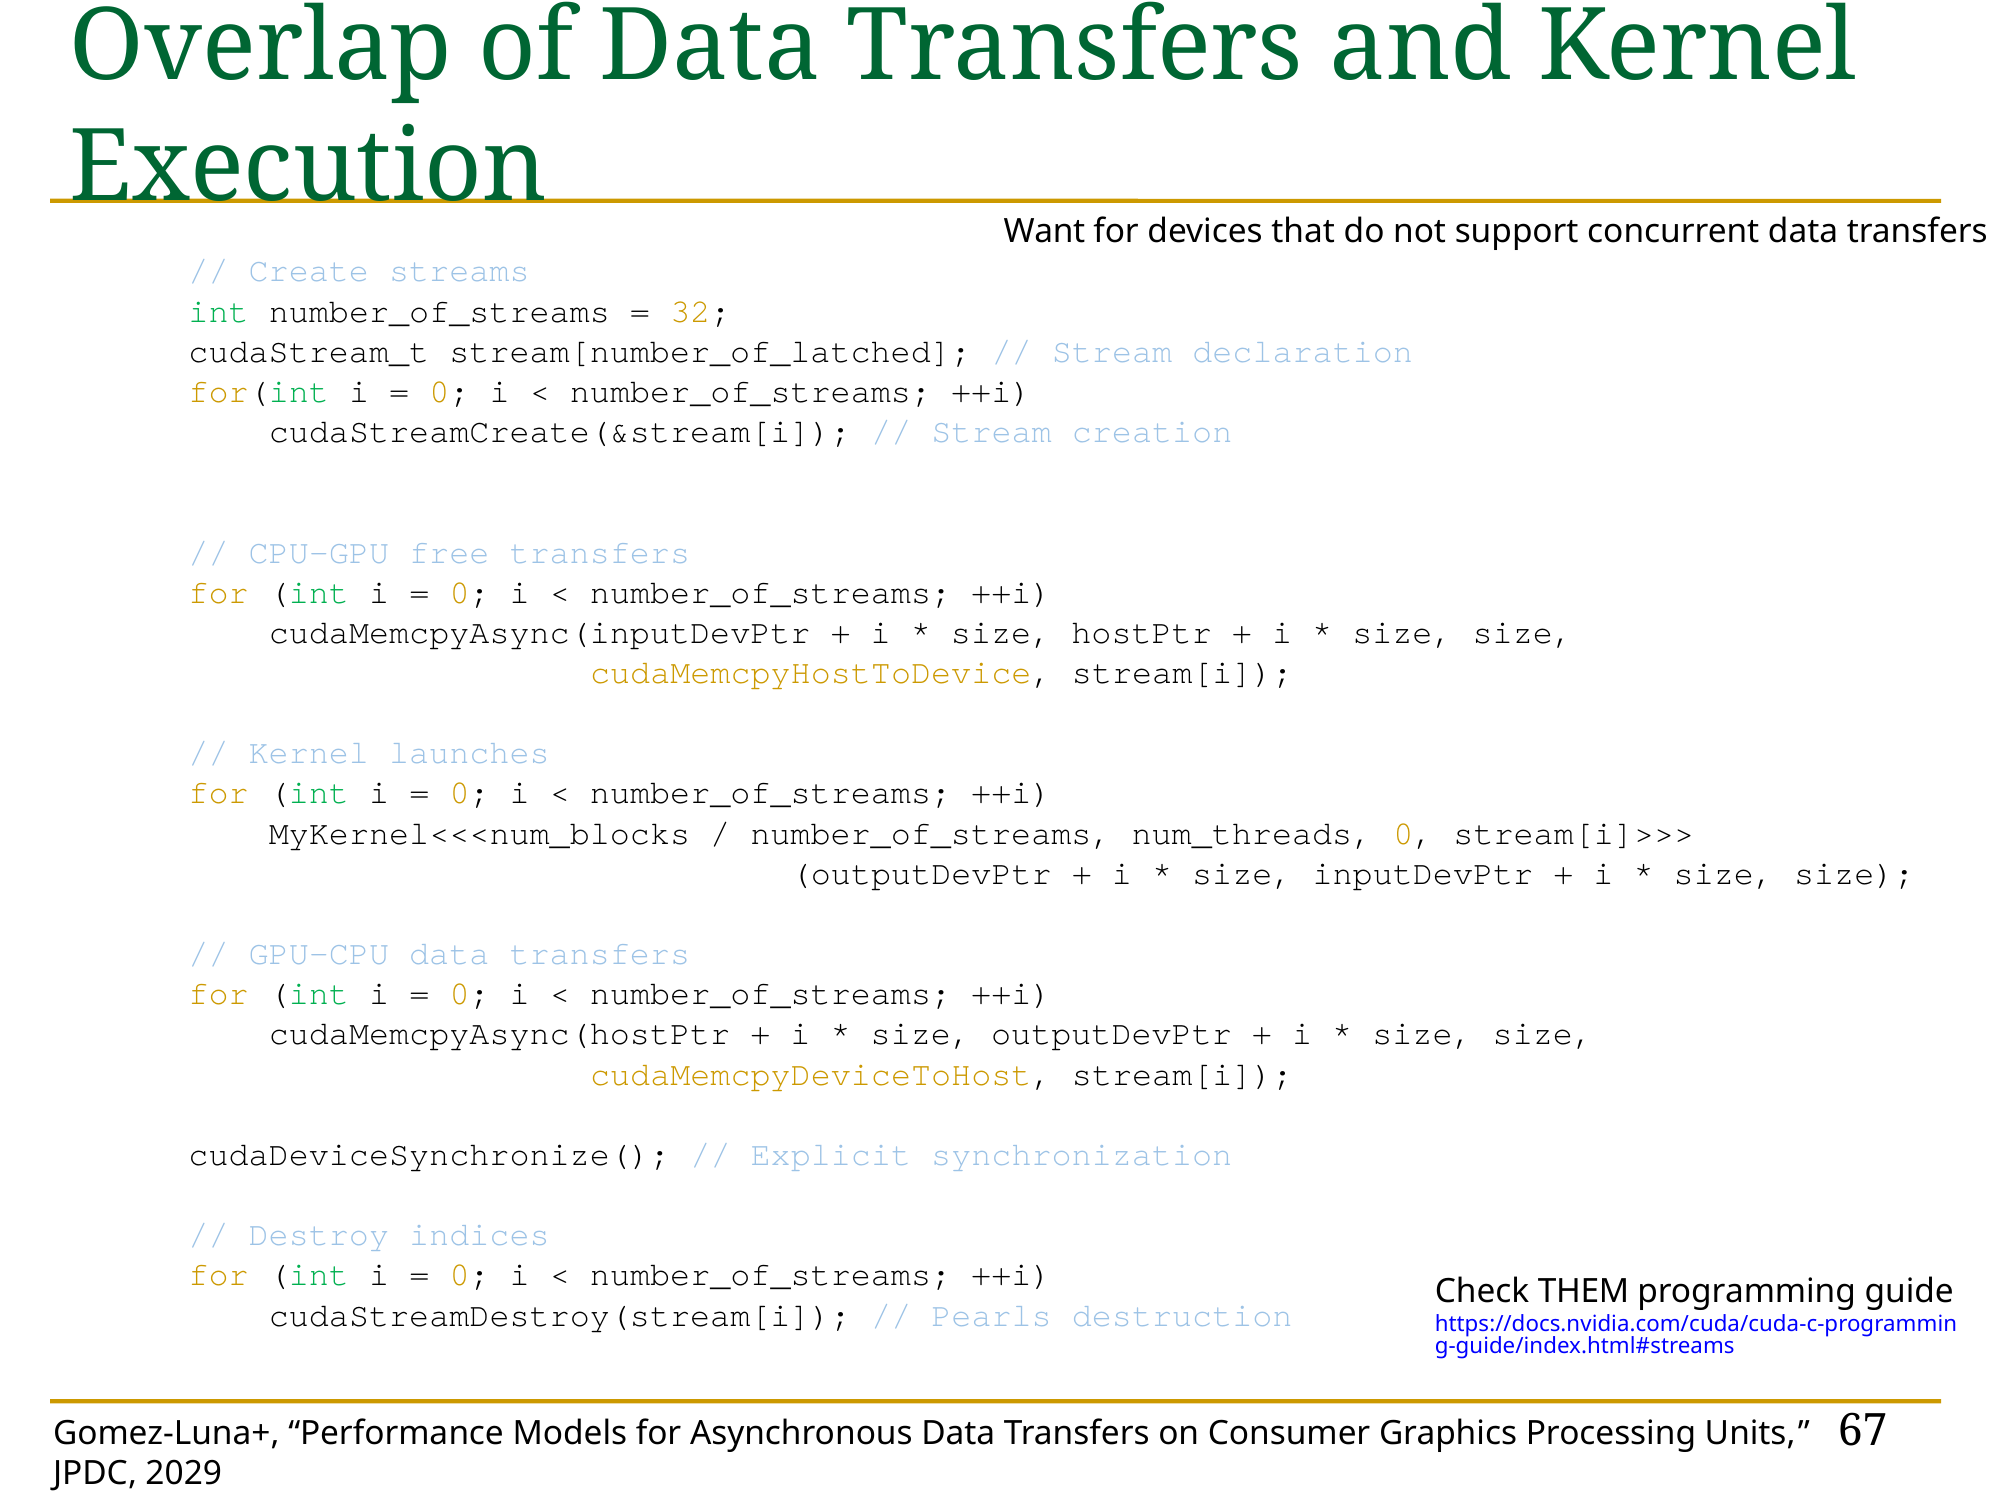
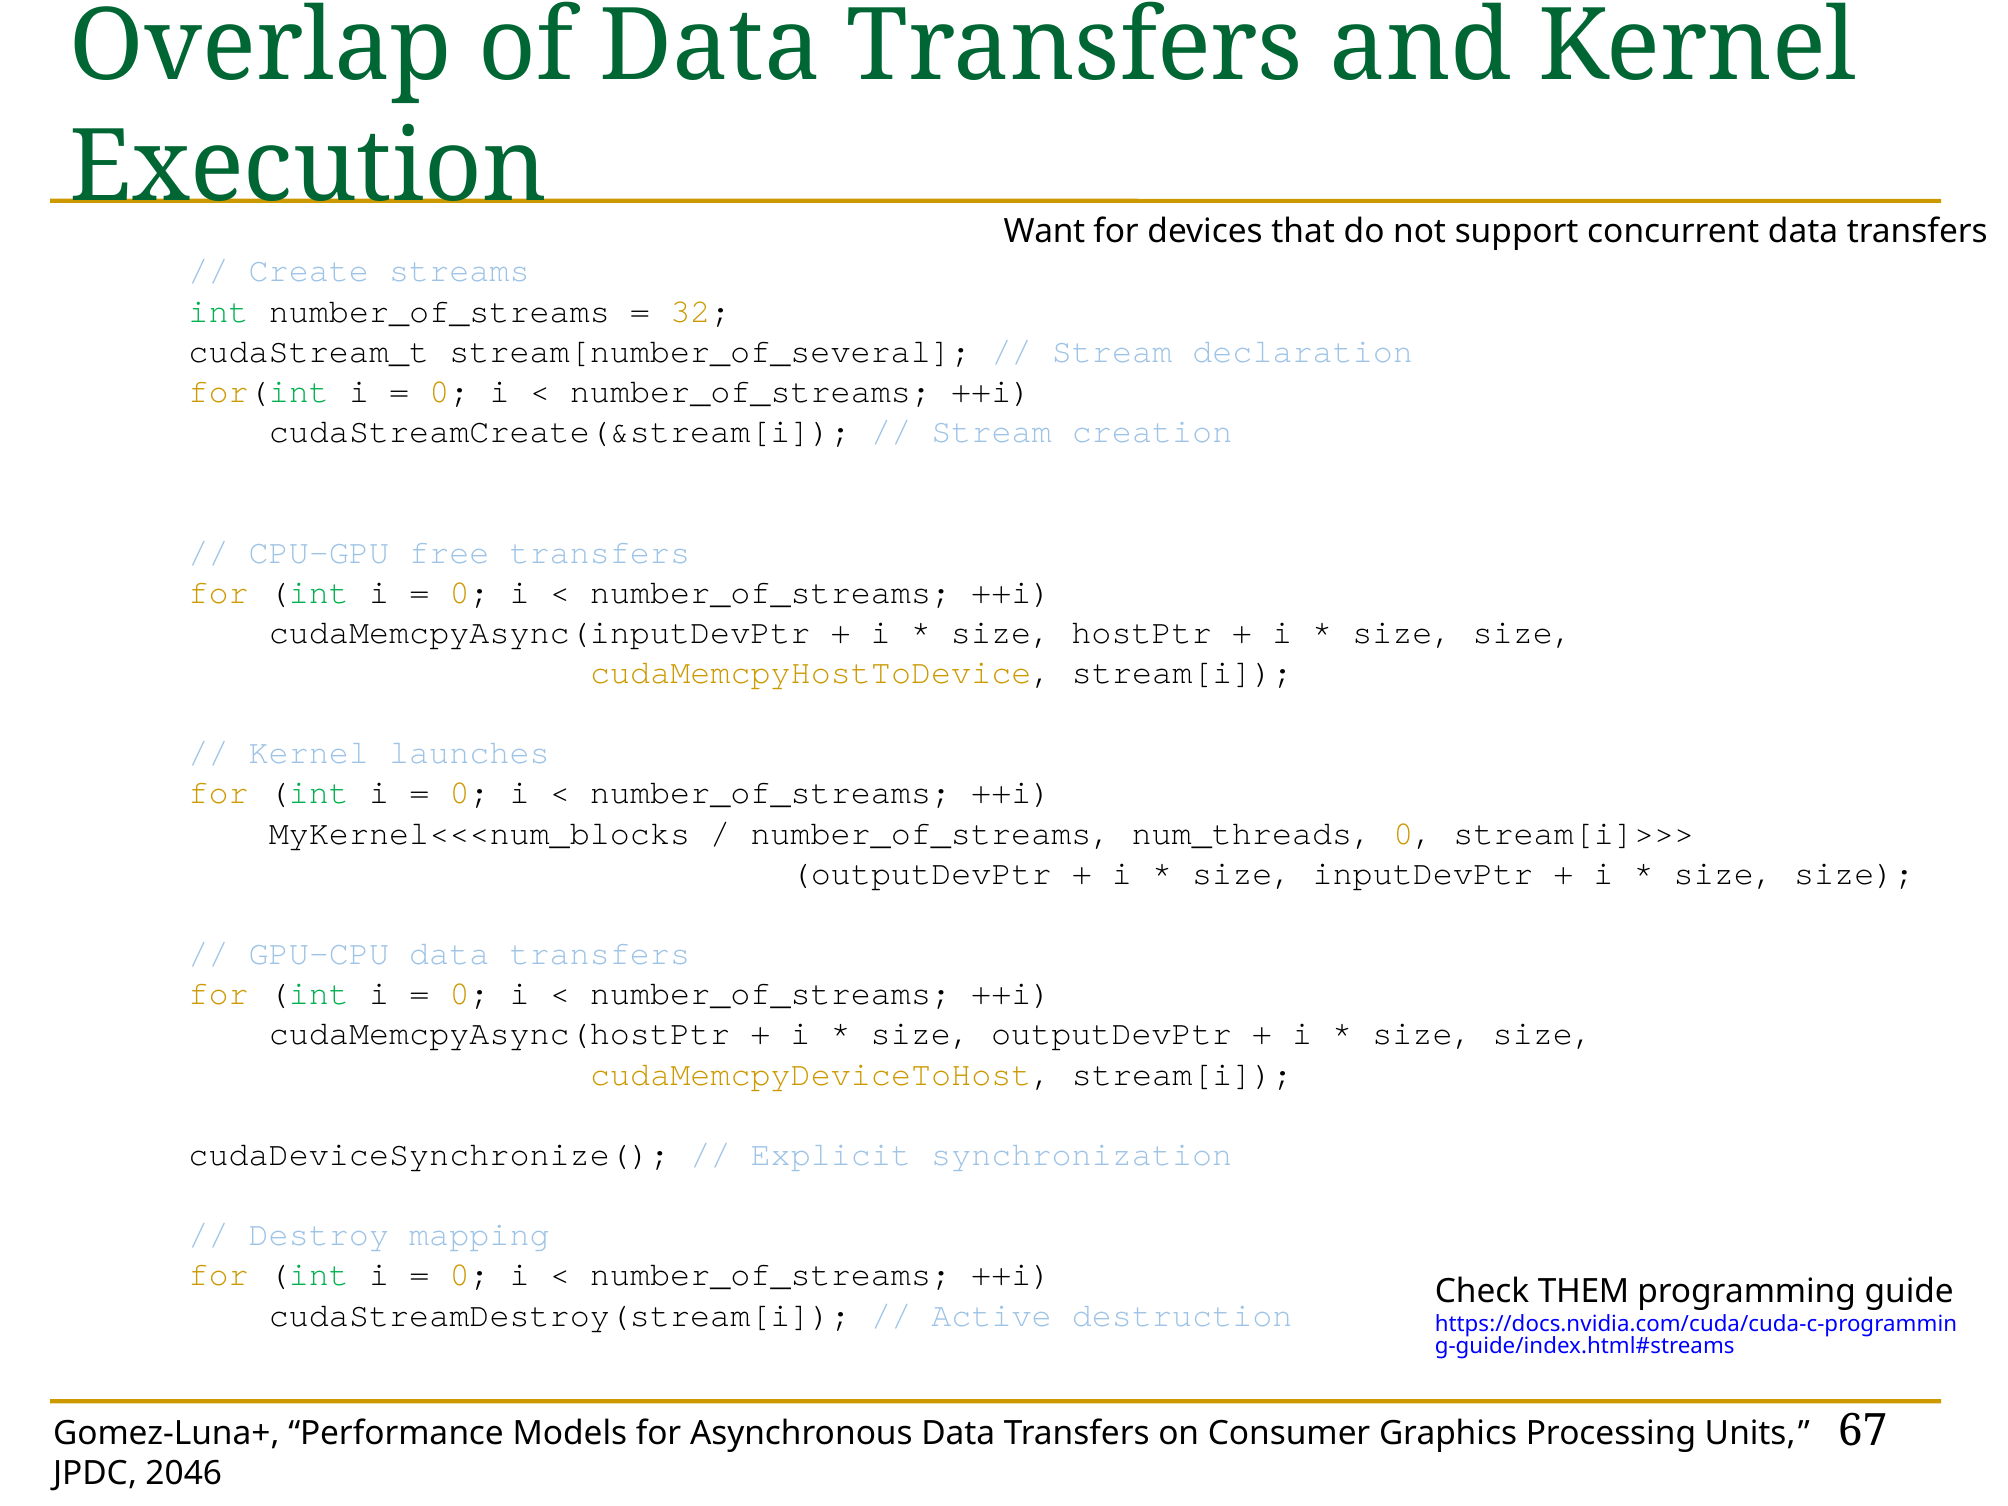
stream[number_of_latched: stream[number_of_latched -> stream[number_of_several
indices: indices -> mapping
Pearls: Pearls -> Active
2029: 2029 -> 2046
